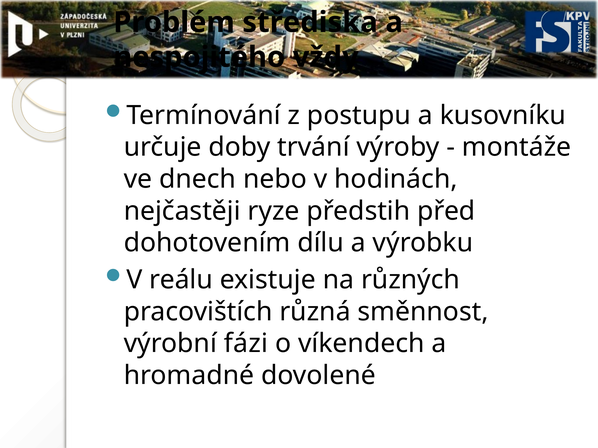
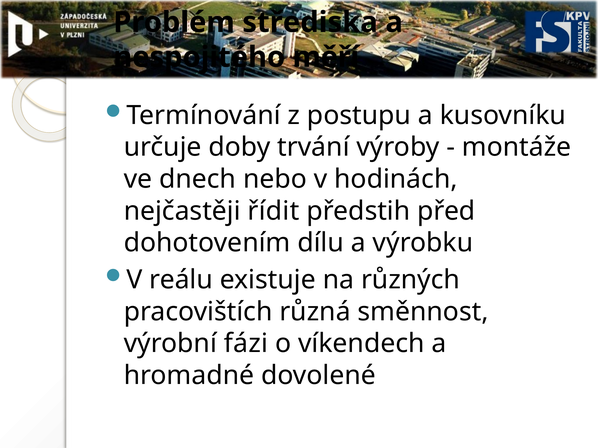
vždy: vždy -> měří
ryze: ryze -> řídit
